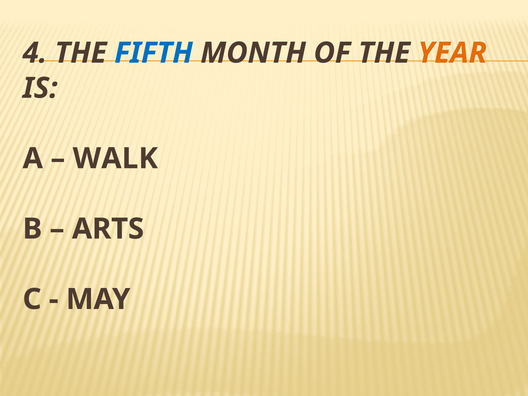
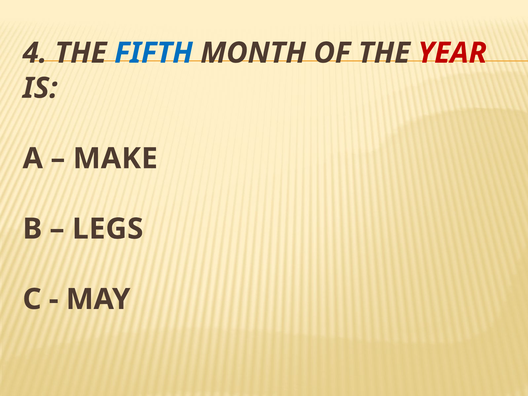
YEAR colour: orange -> red
WALK: WALK -> MAKE
ARTS: ARTS -> LEGS
